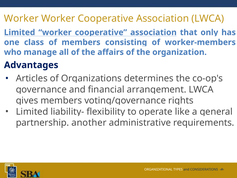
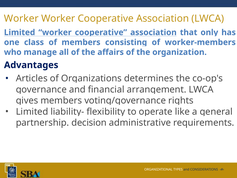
another: another -> decision
